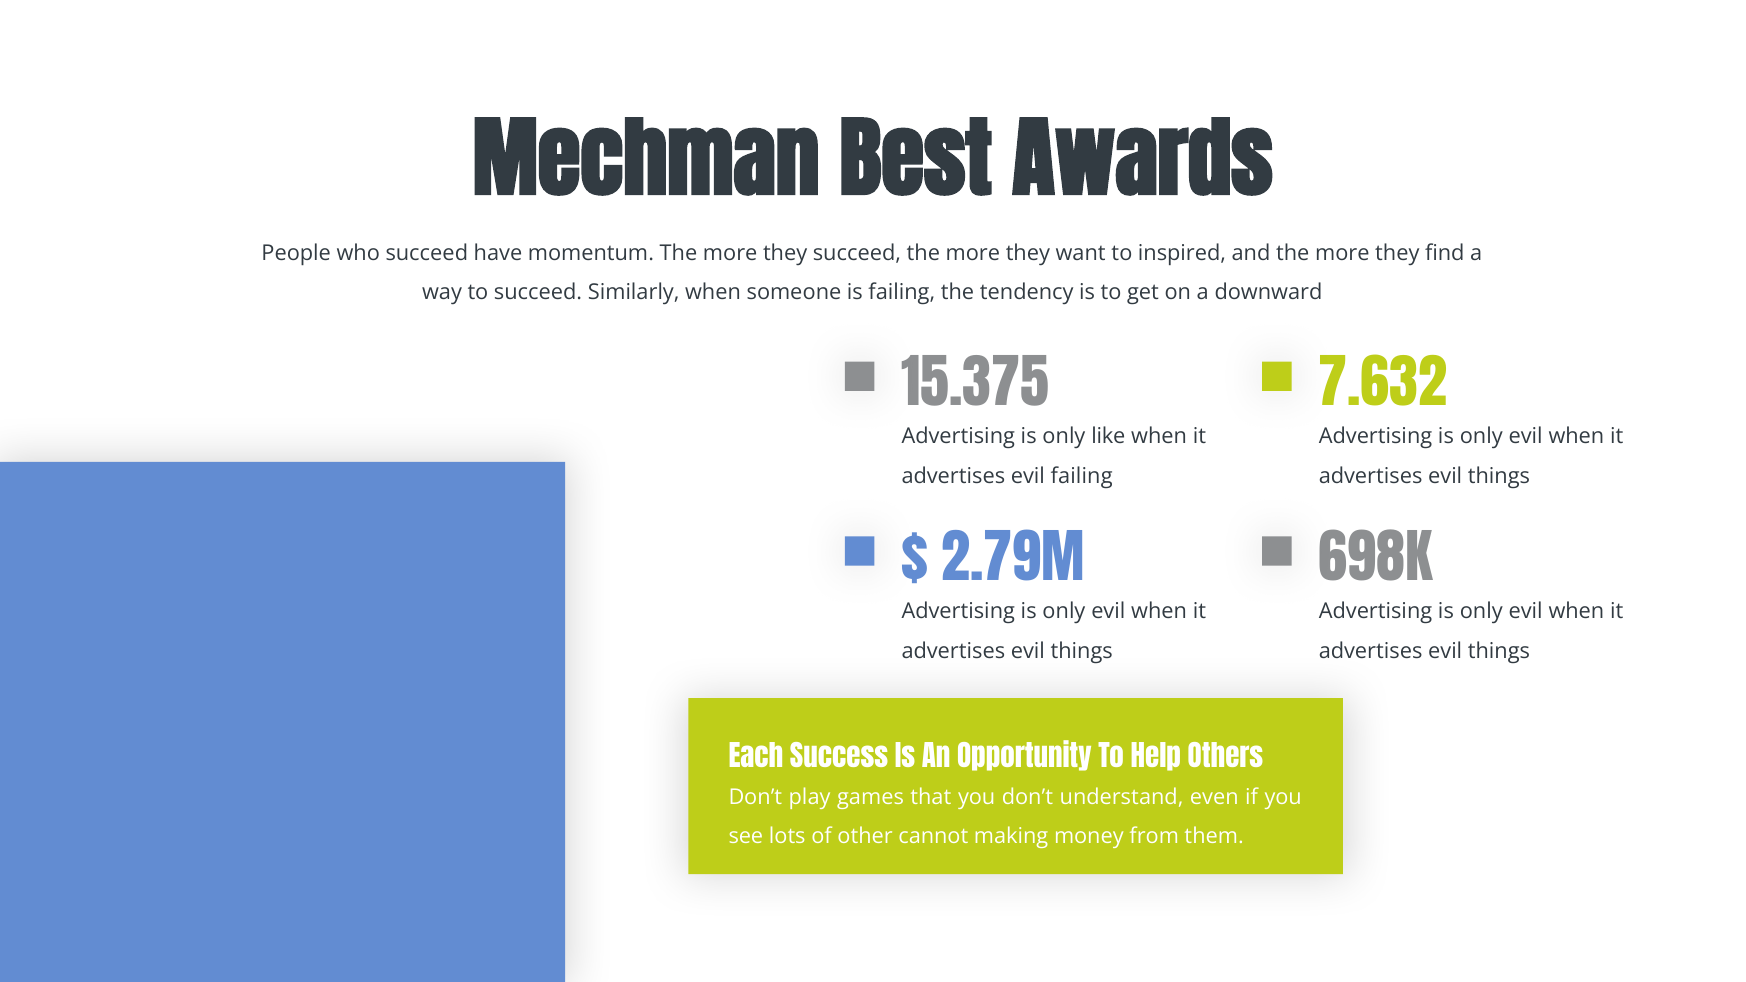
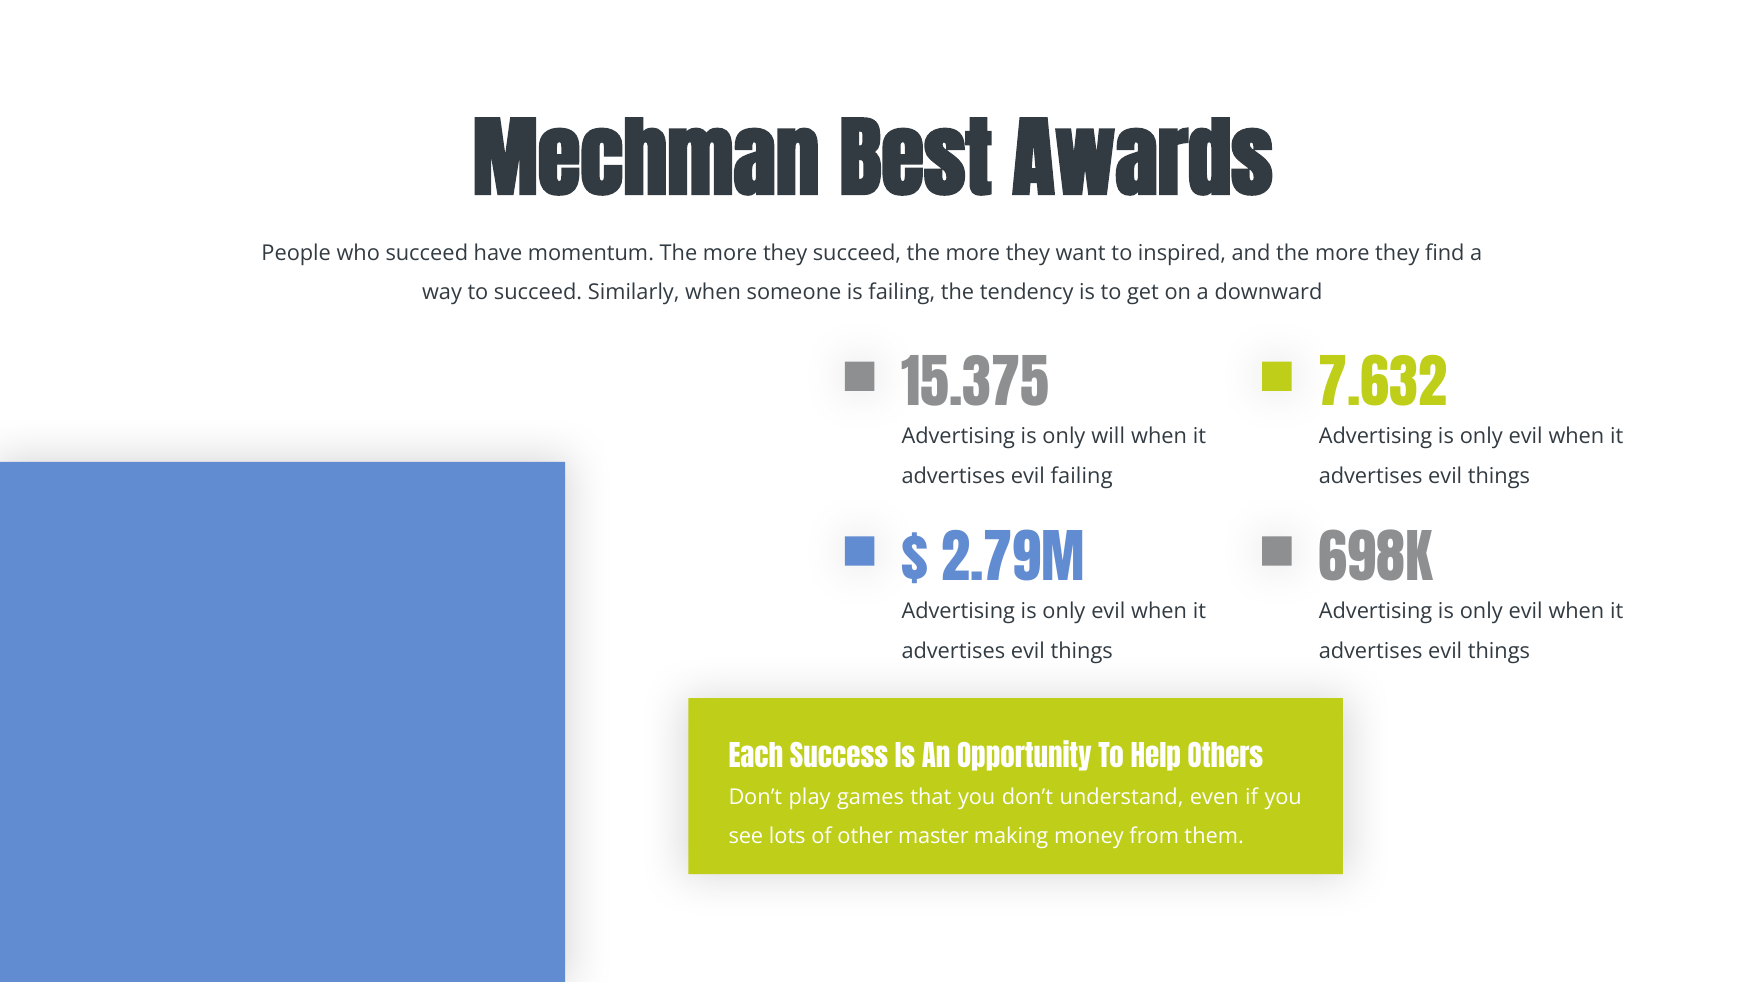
like: like -> will
cannot: cannot -> master
